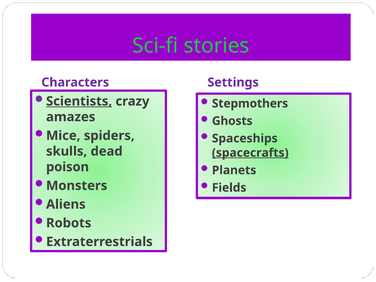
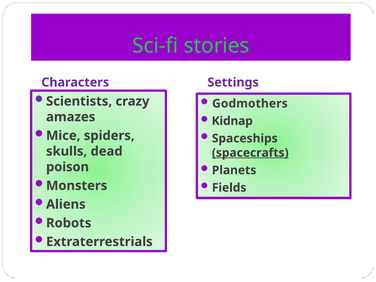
Scientists underline: present -> none
Stepmothers: Stepmothers -> Godmothers
Ghosts: Ghosts -> Kidnap
